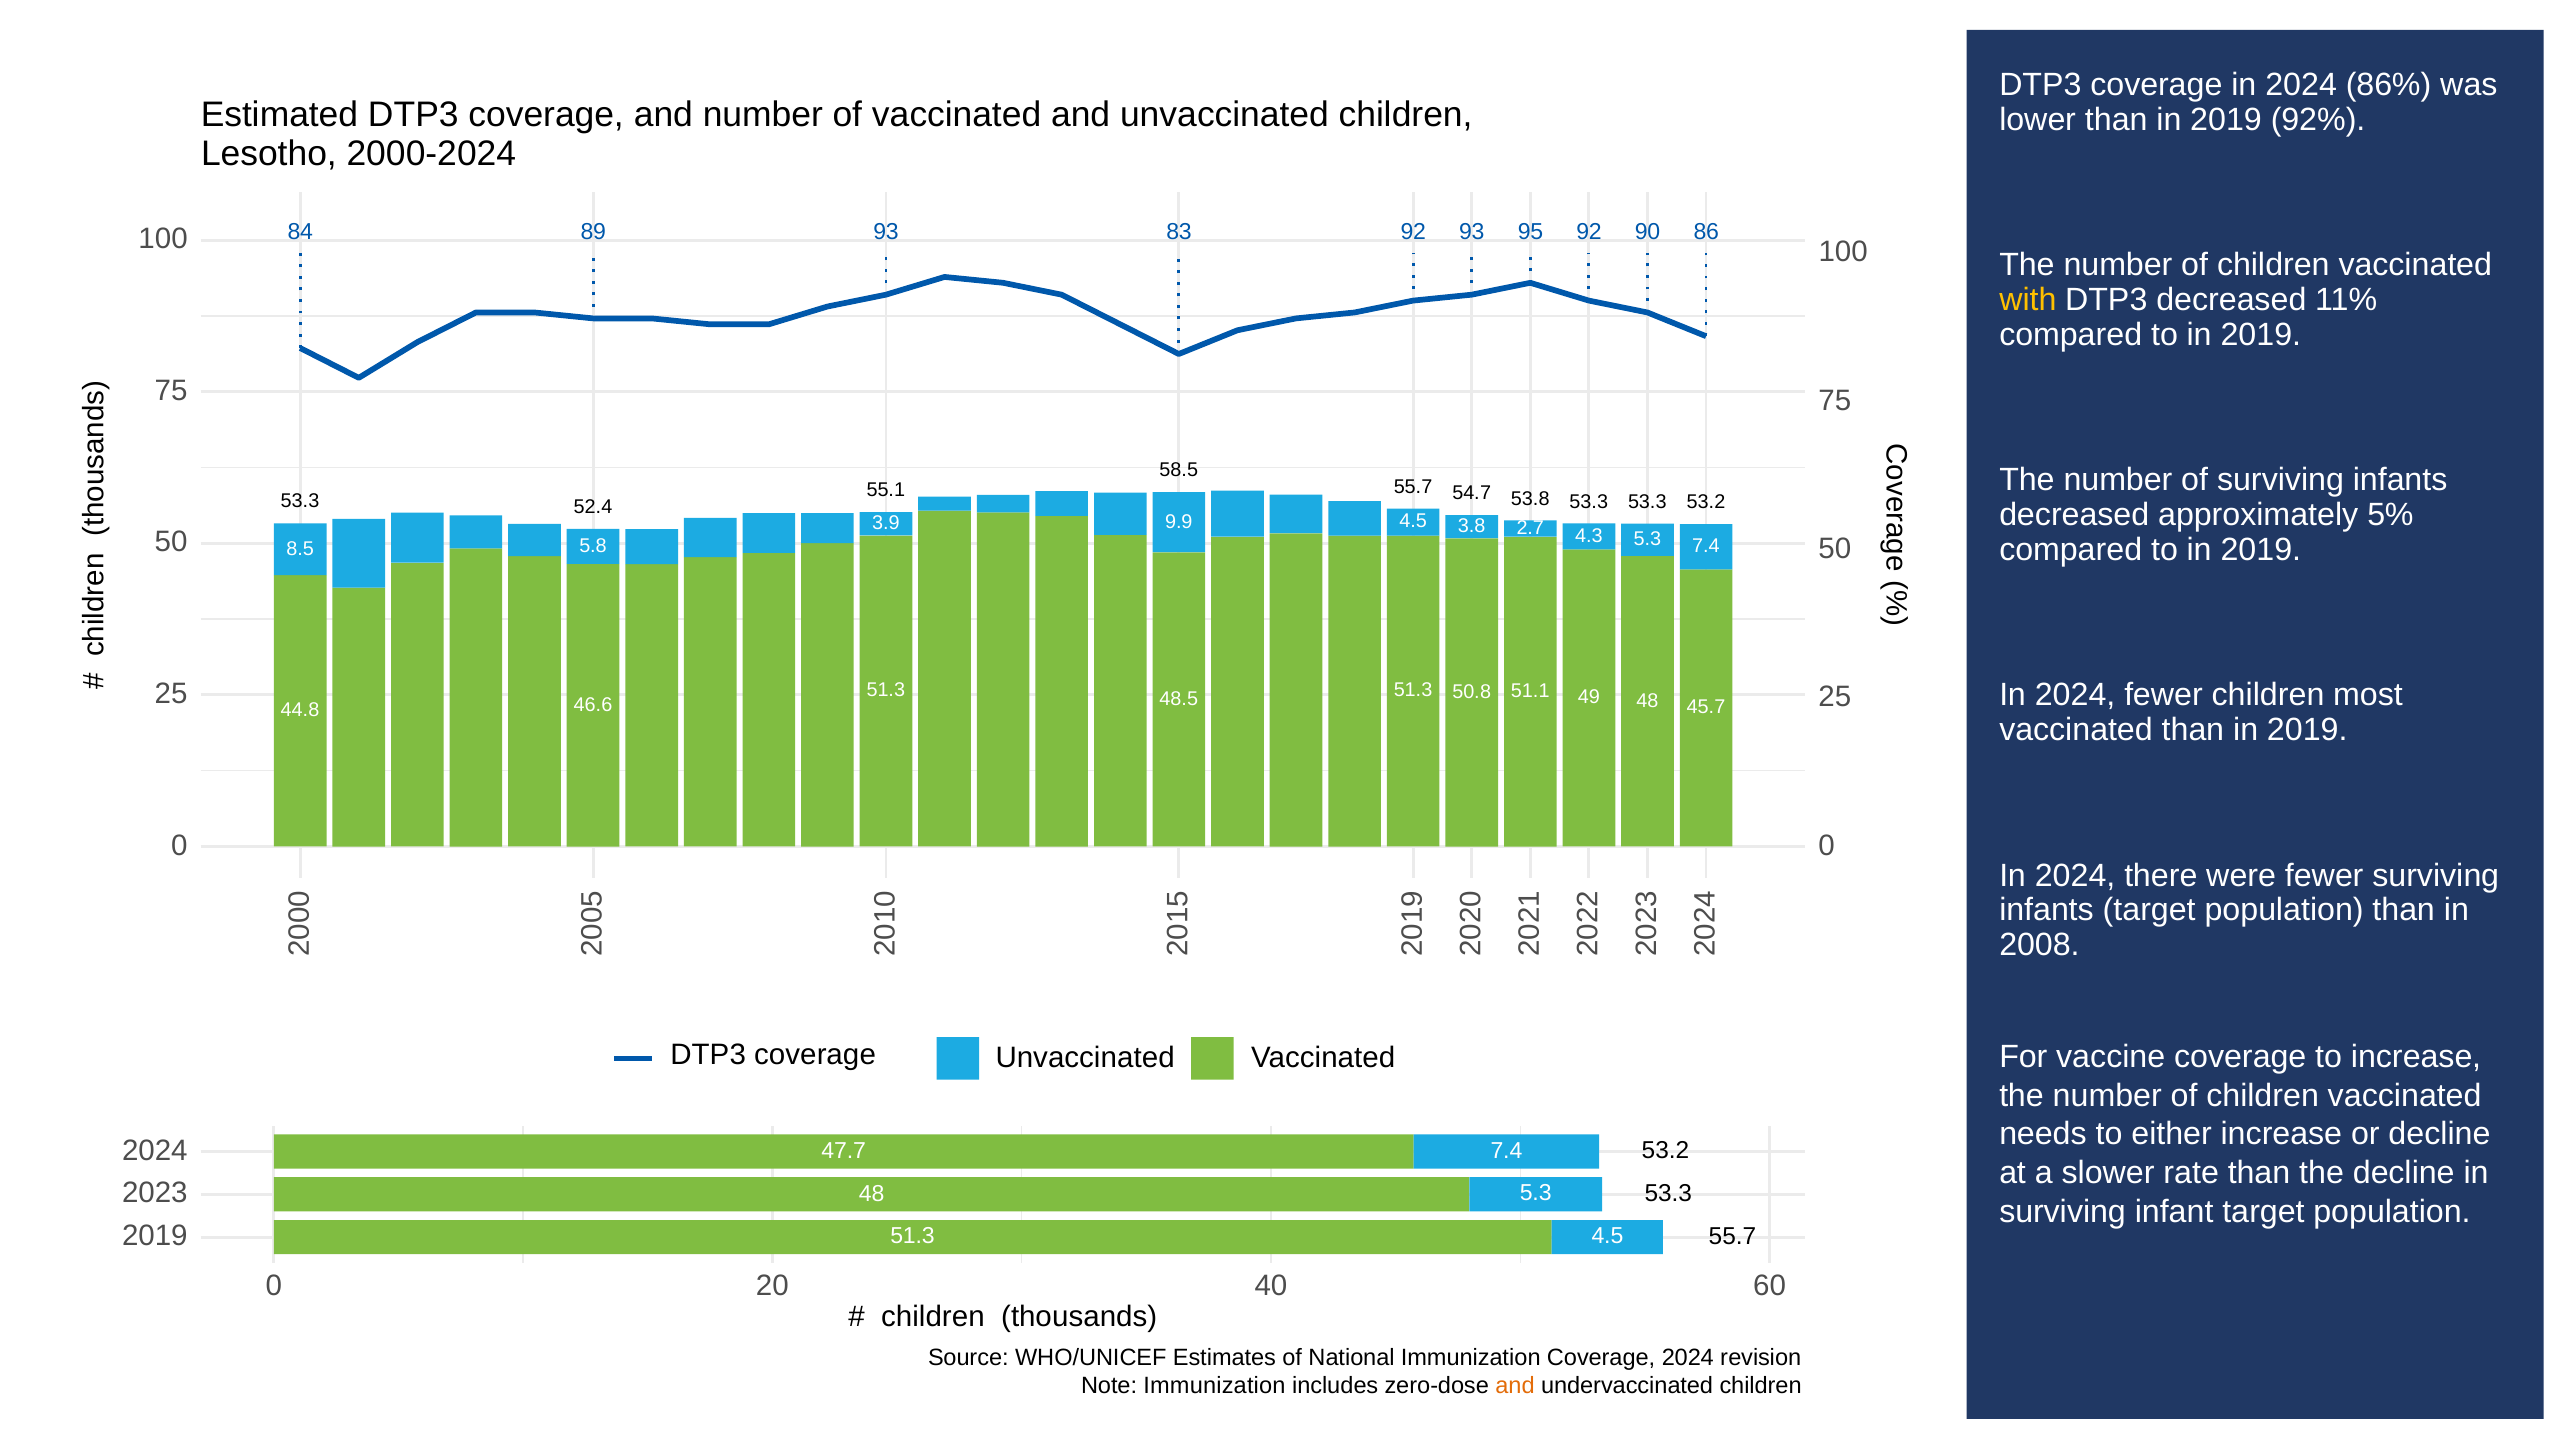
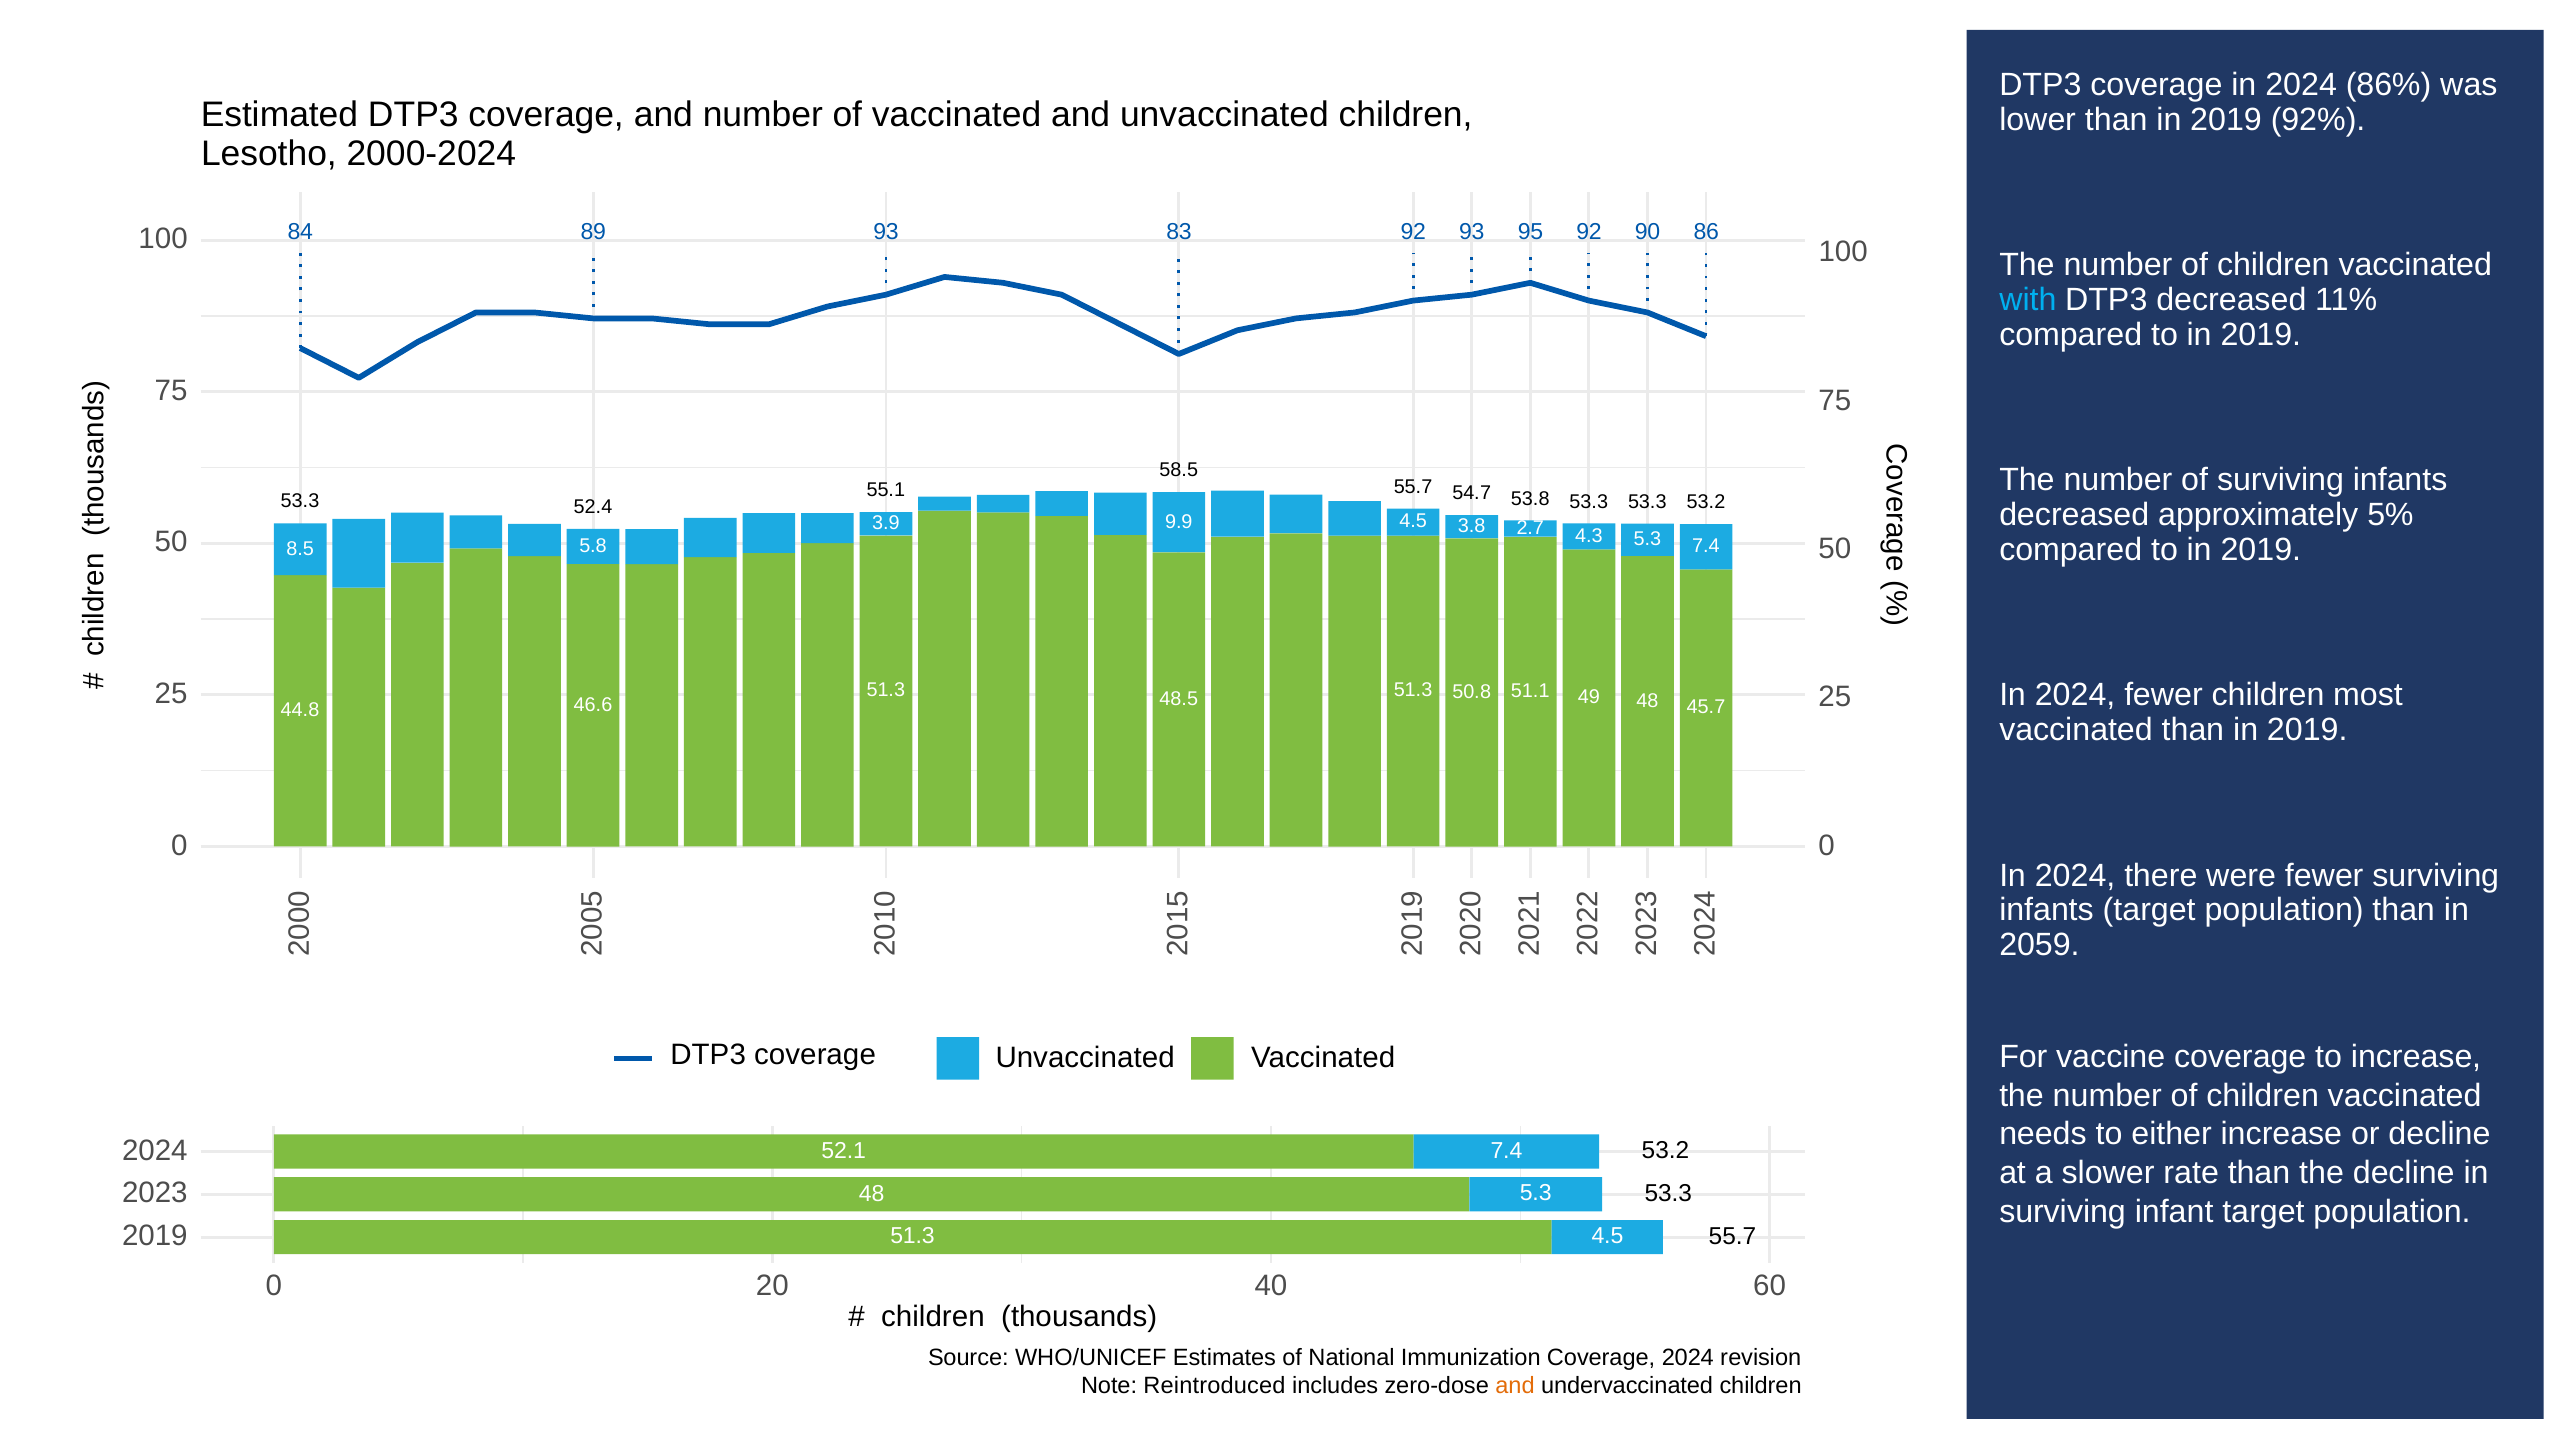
with colour: yellow -> light blue
2008: 2008 -> 2059
47.7: 47.7 -> 52.1
Note Immunization: Immunization -> Reintroduced
